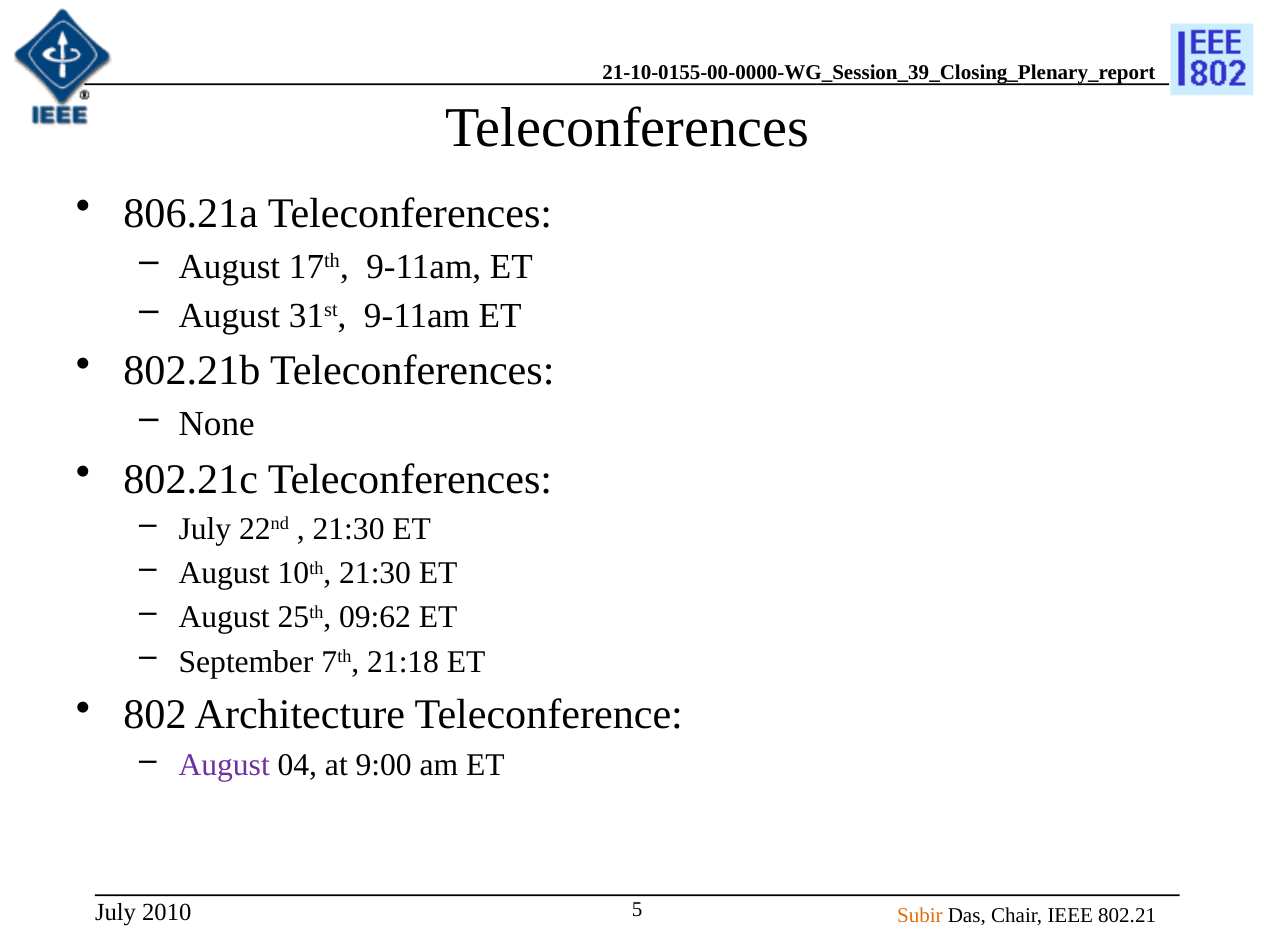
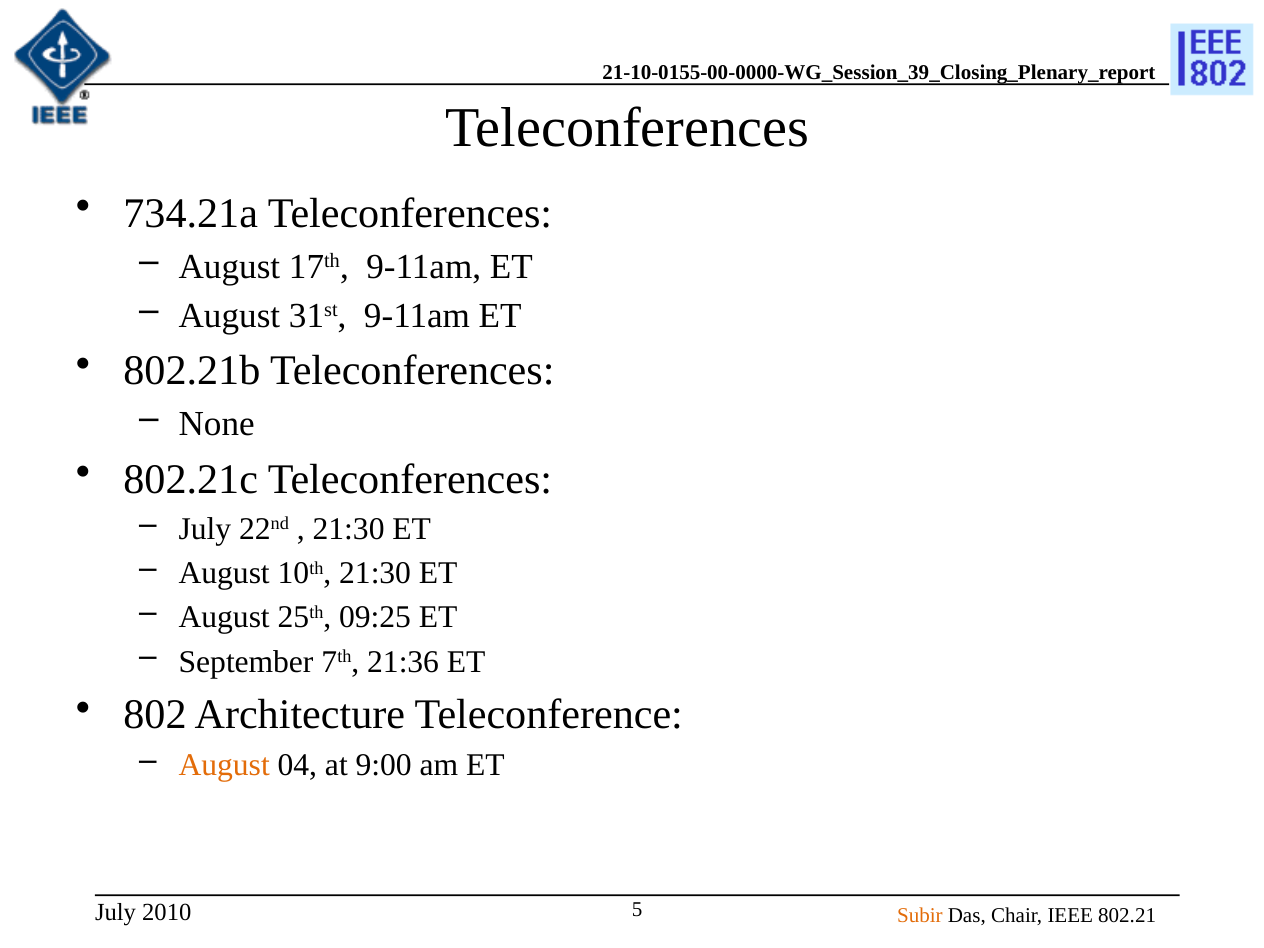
806.21a: 806.21a -> 734.21a
09:62: 09:62 -> 09:25
21:18: 21:18 -> 21:36
August at (224, 765) colour: purple -> orange
